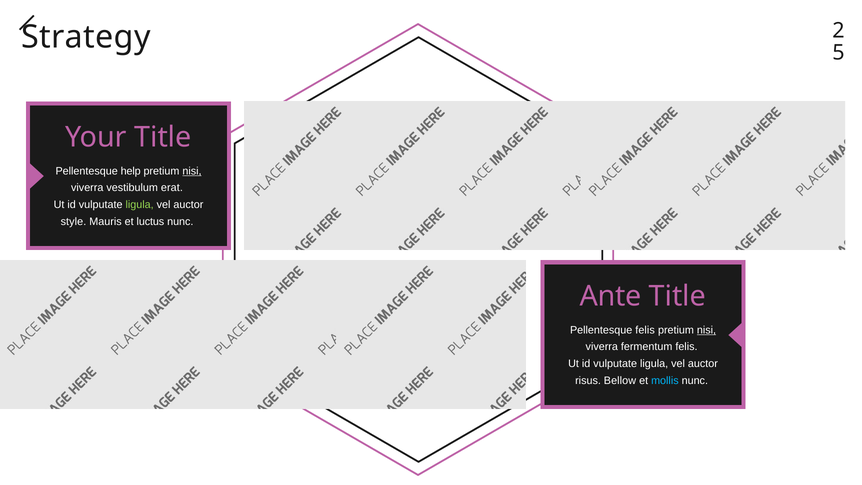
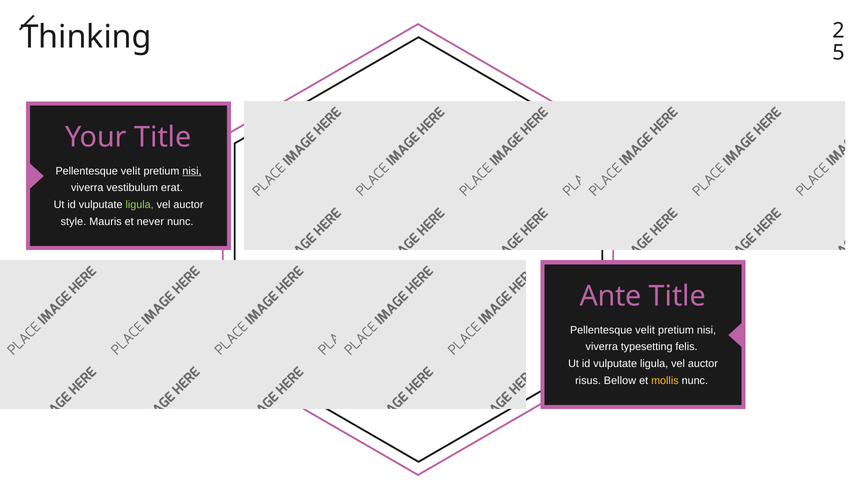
Strategy: Strategy -> Thinking
help at (131, 171): help -> velit
luctus: luctus -> never
felis at (645, 330): felis -> velit
nisi at (706, 330) underline: present -> none
fermentum: fermentum -> typesetting
mollis colour: light blue -> yellow
